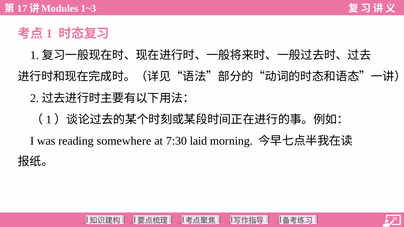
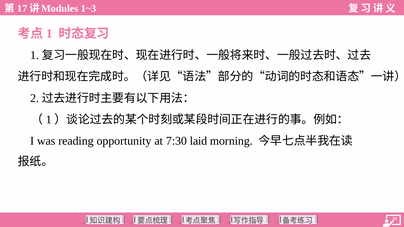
somewhere: somewhere -> opportunity
